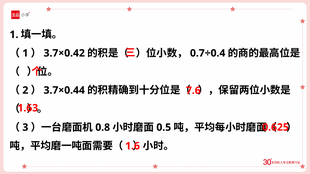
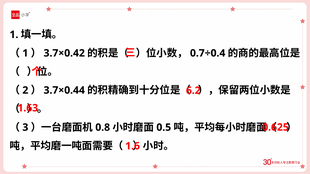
7.6: 7.6 -> 6.2
